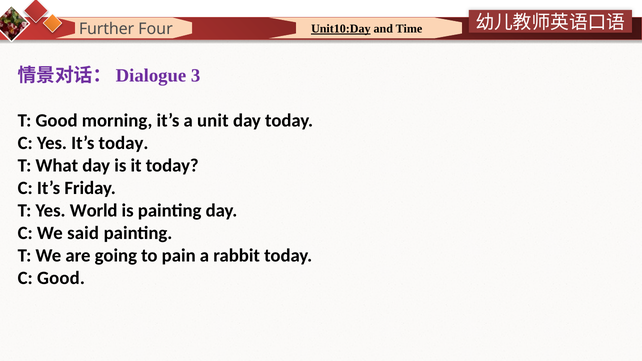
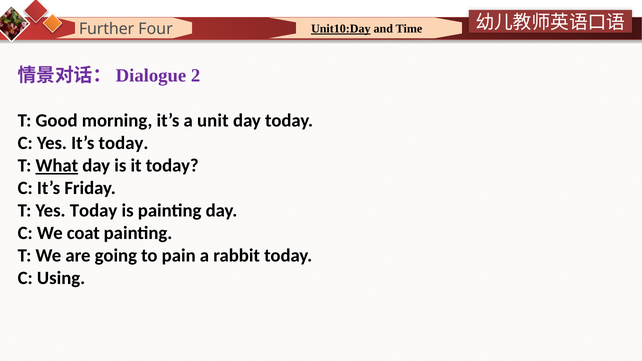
3: 3 -> 2
What underline: none -> present
Yes World: World -> Today
said: said -> coat
C Good: Good -> Using
